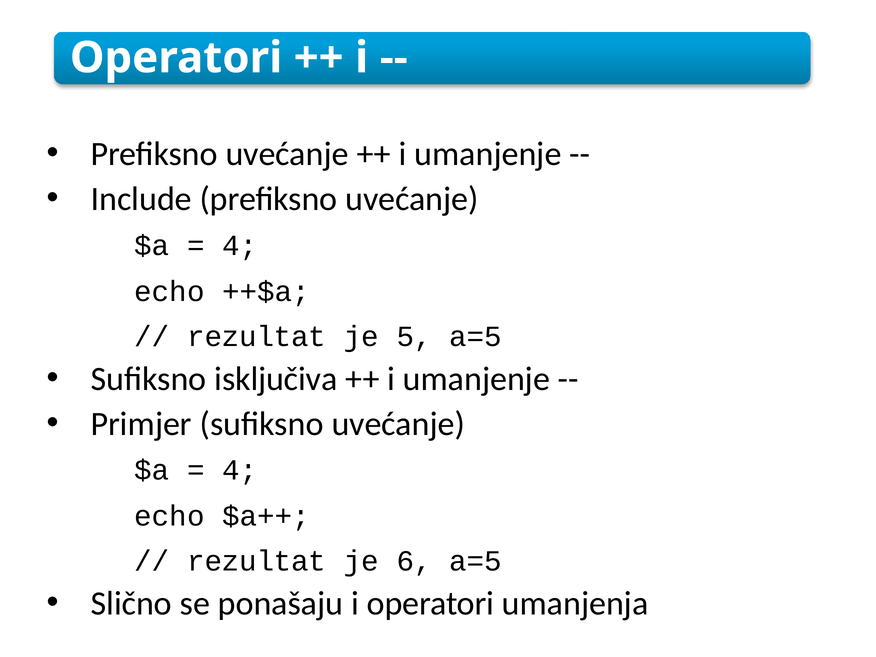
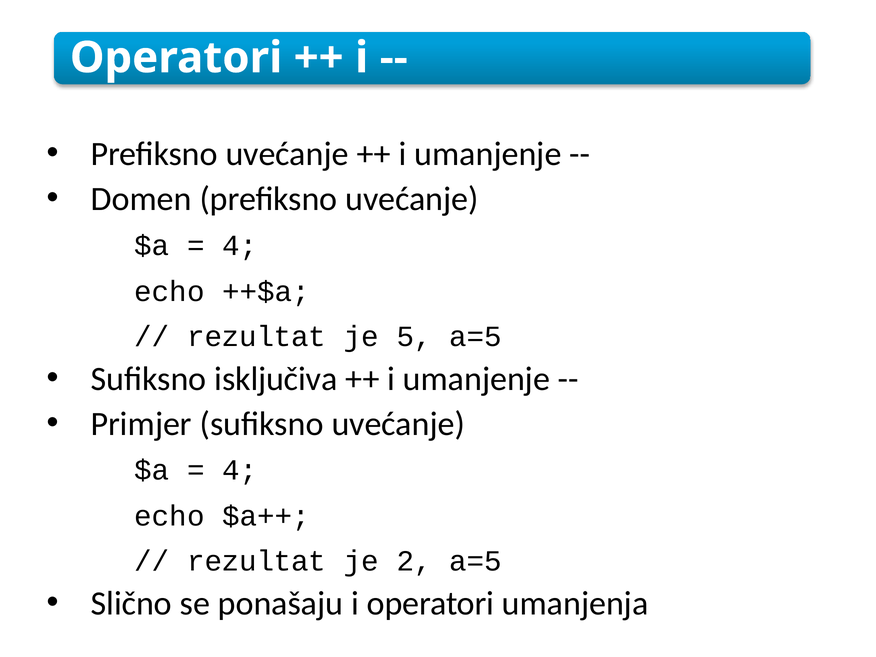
Include: Include -> Domen
6: 6 -> 2
